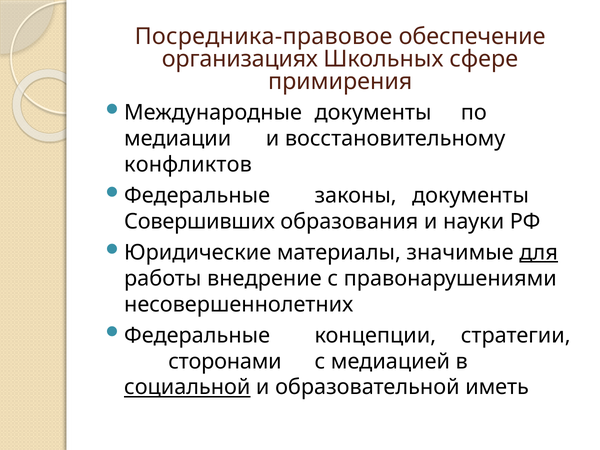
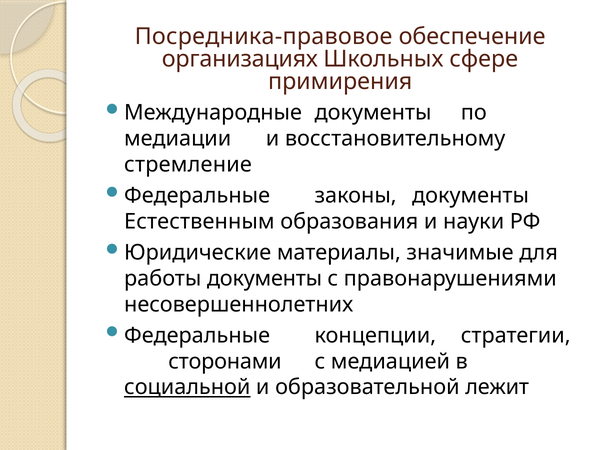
конфликтов: конфликтов -> стремление
Совершивших: Совершивших -> Естественным
для underline: present -> none
работы внедрение: внедрение -> документы
иметь: иметь -> лежит
